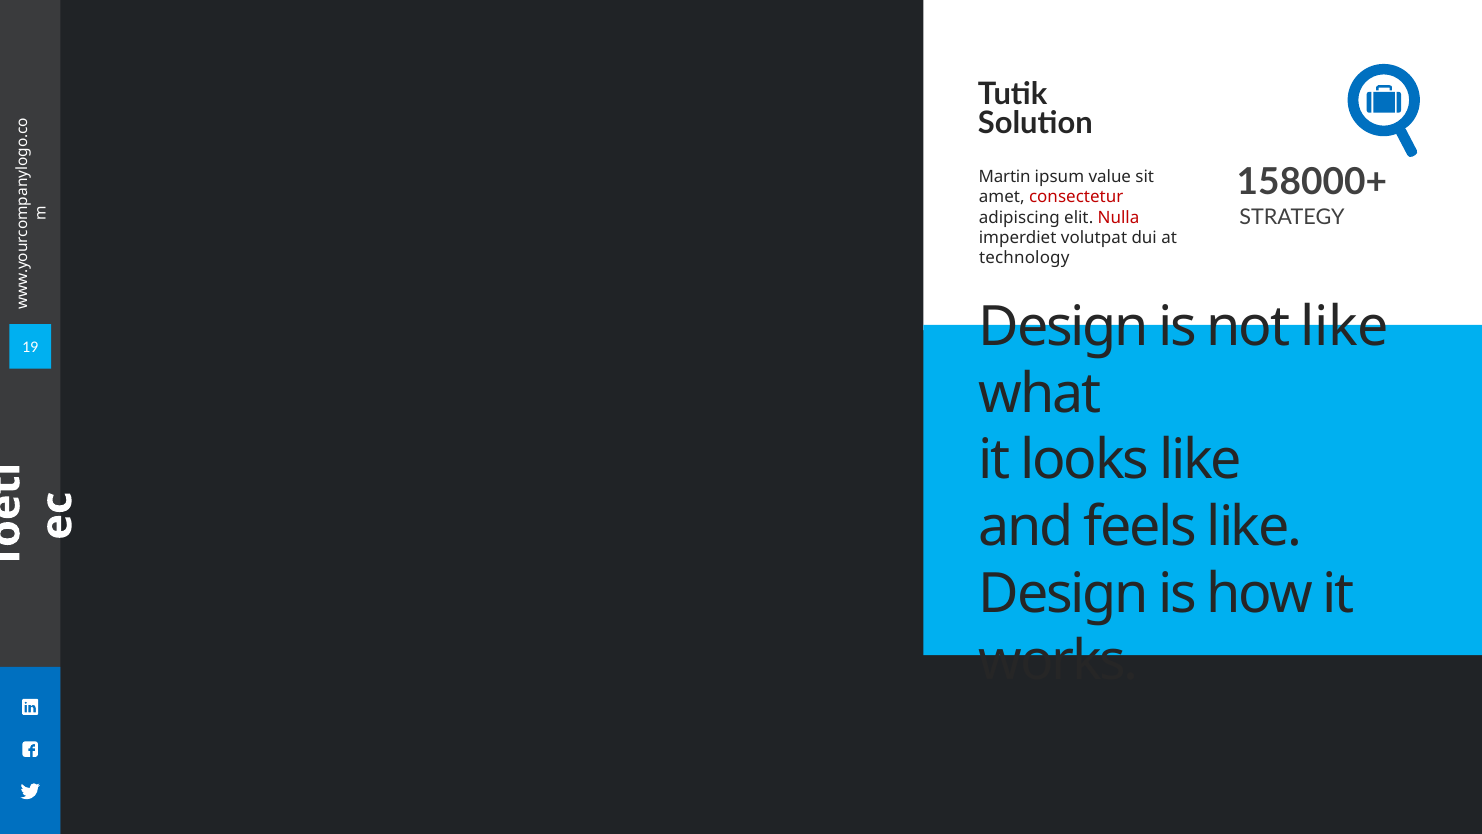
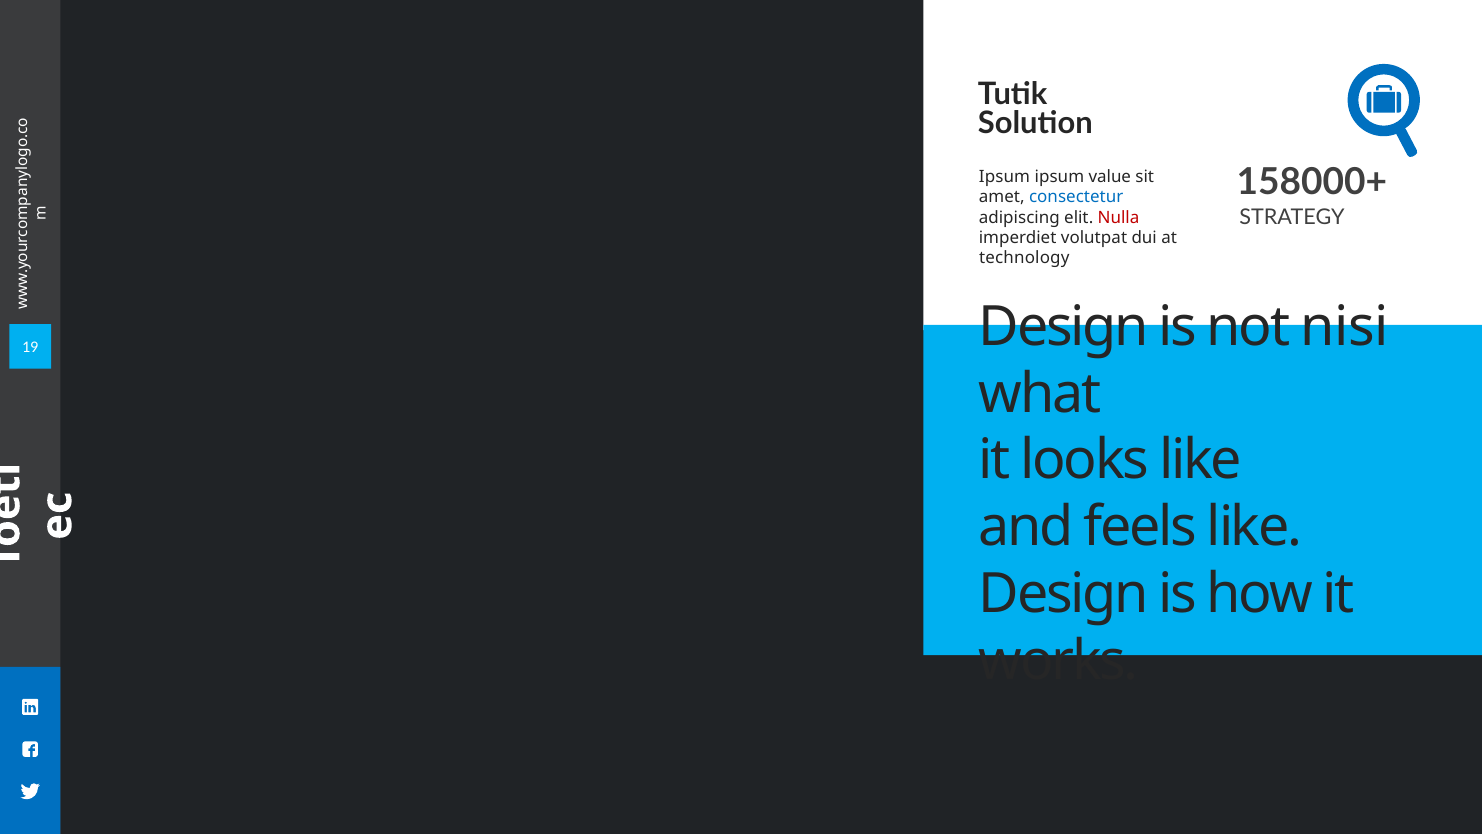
Martin at (1005, 177): Martin -> Ipsum
consectetur colour: red -> blue
not like: like -> nisi
